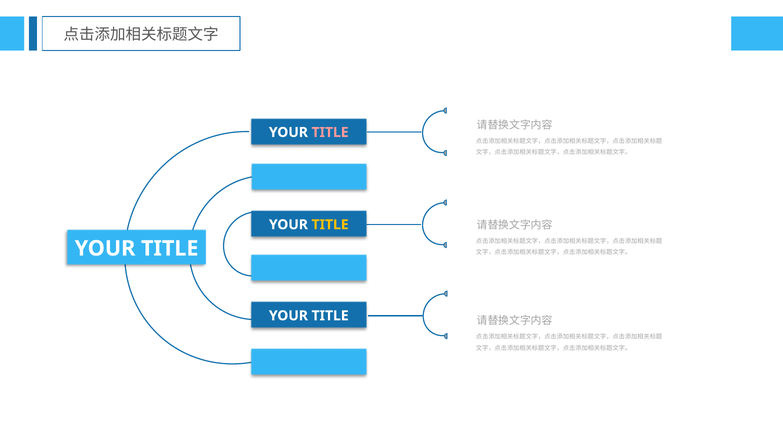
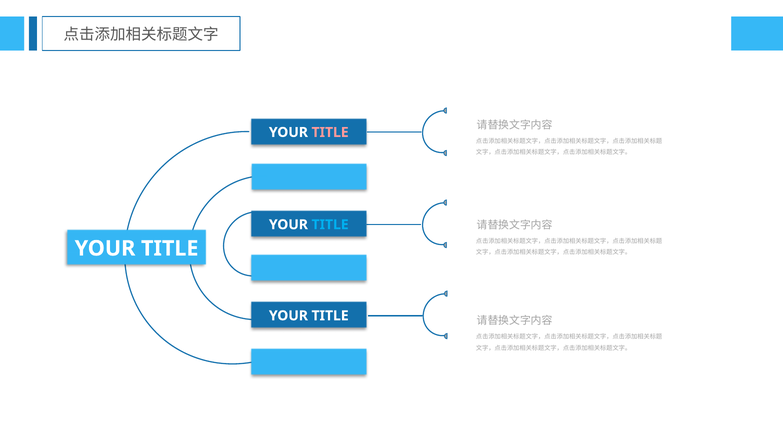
TITLE at (330, 225) colour: yellow -> light blue
